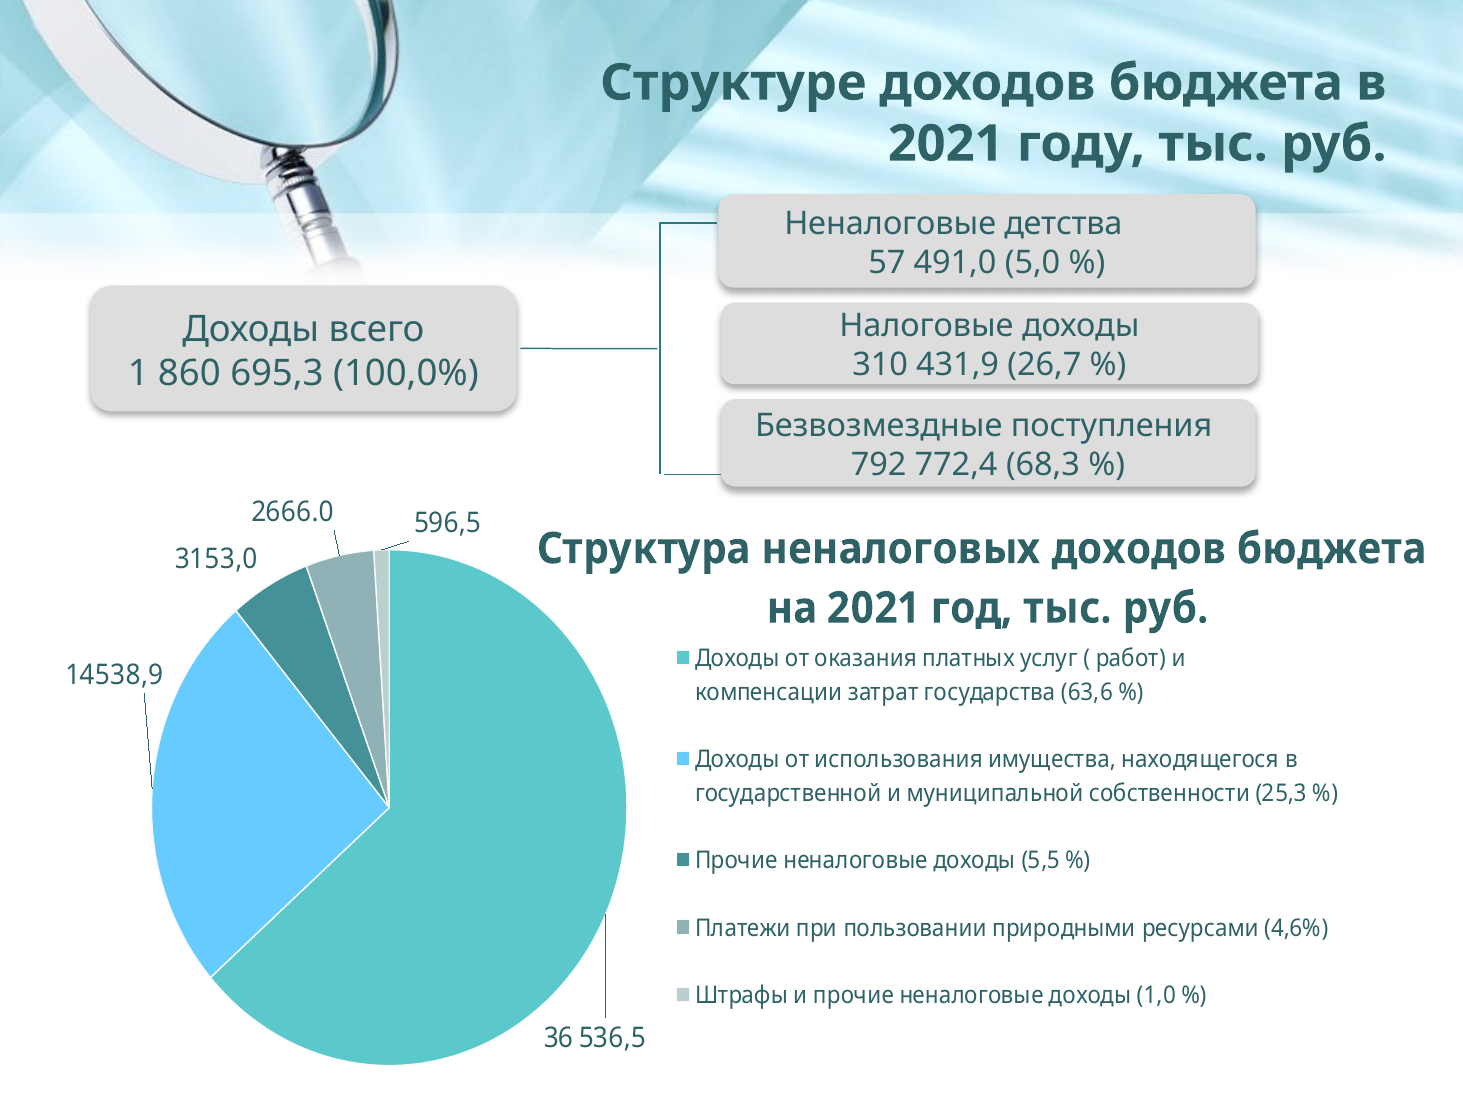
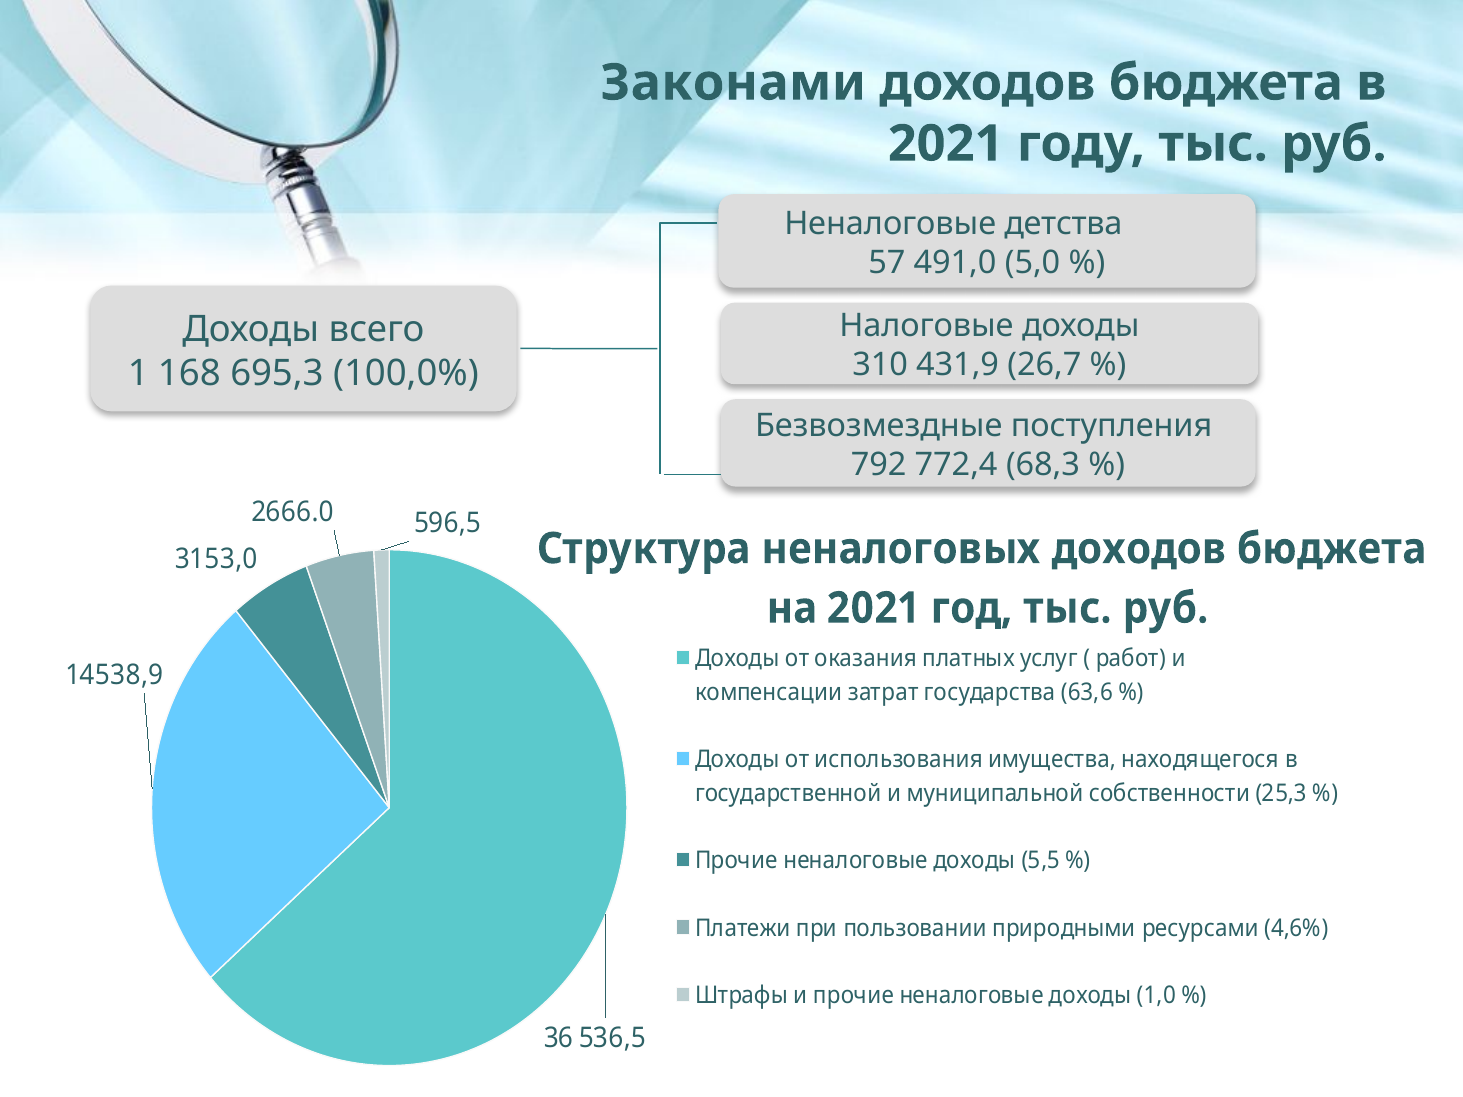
Структуре: Структуре -> Законами
860: 860 -> 168
